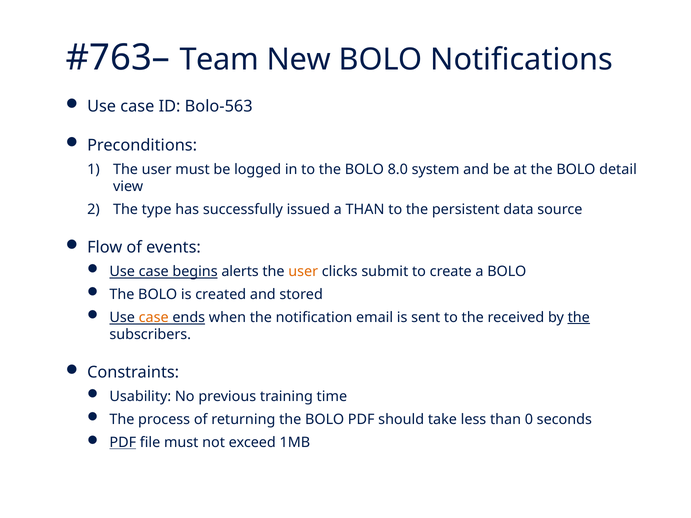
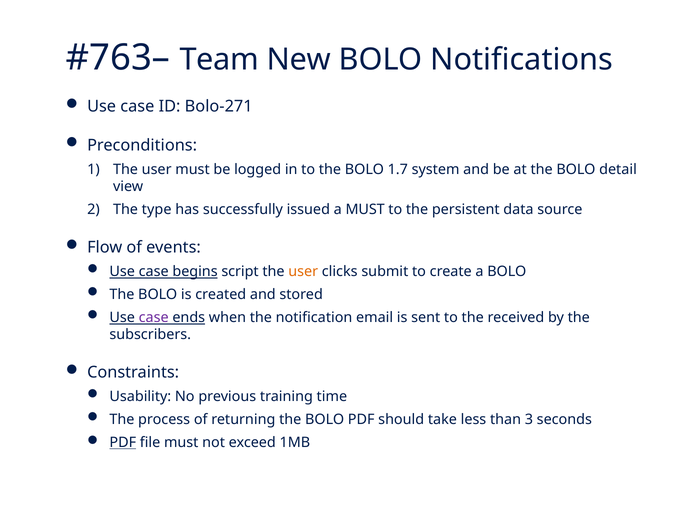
Bolo-563: Bolo-563 -> Bolo-271
8.0: 8.0 -> 1.7
a THAN: THAN -> MUST
alerts: alerts -> script
case at (154, 318) colour: orange -> purple
the at (579, 318) underline: present -> none
0: 0 -> 3
